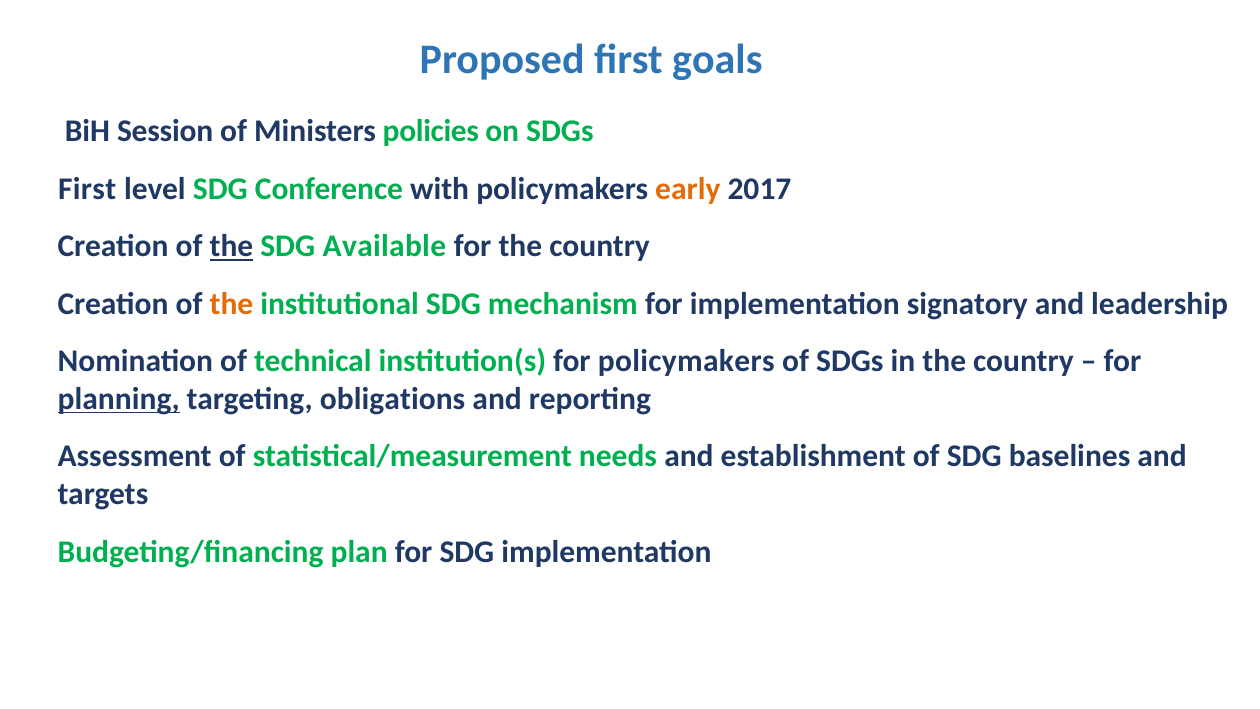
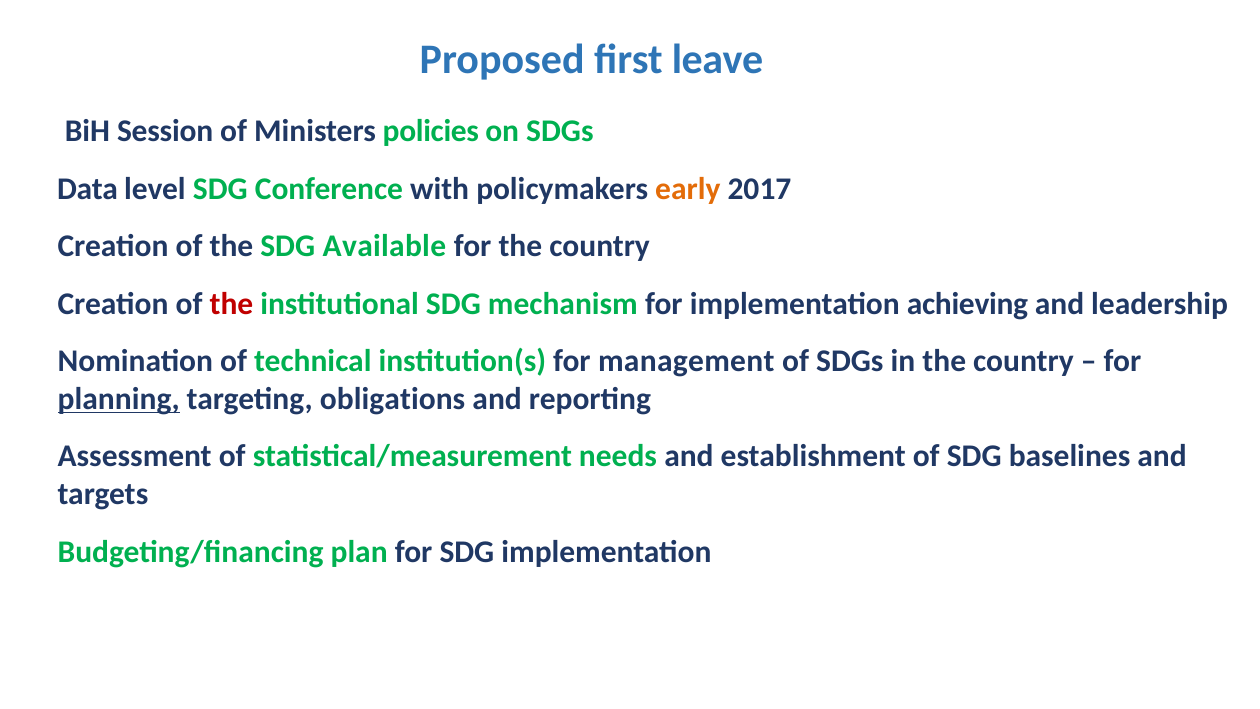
goals: goals -> leave
First at (87, 189): First -> Data
the at (231, 246) underline: present -> none
the at (231, 304) colour: orange -> red
signatory: signatory -> achieving
for policymakers: policymakers -> management
